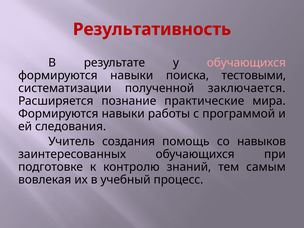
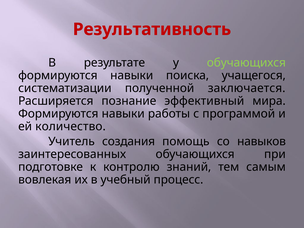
обучающихся at (246, 63) colour: pink -> light green
тестовыми: тестовыми -> учащегося
практические: практические -> эффективный
следования: следования -> количество
